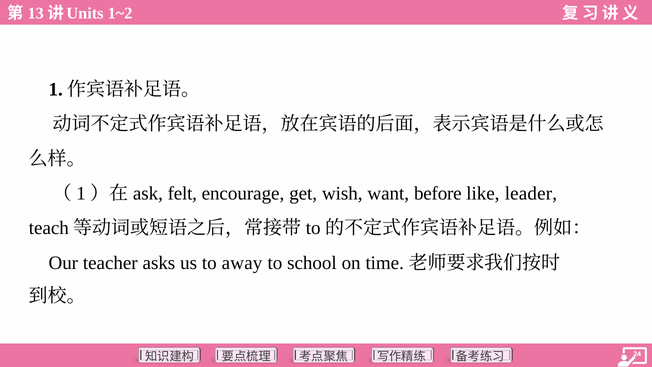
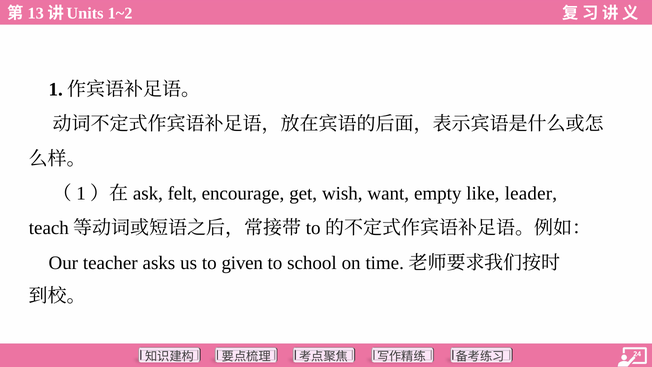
before: before -> empty
away: away -> given
